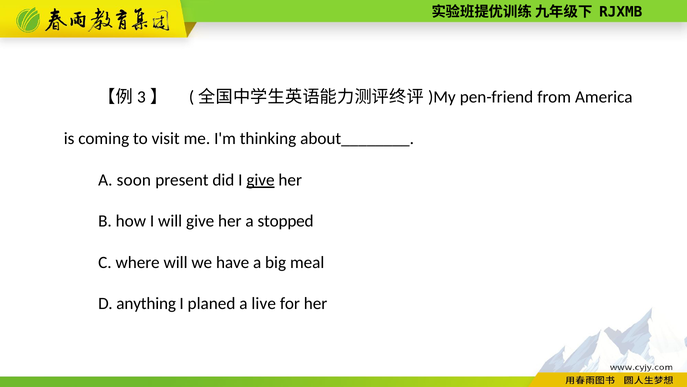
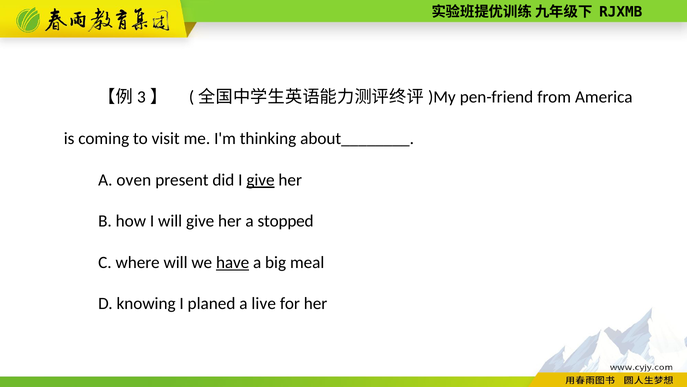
soon: soon -> oven
have underline: none -> present
anything: anything -> knowing
